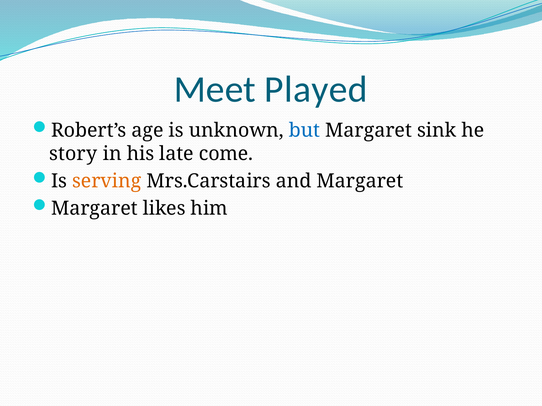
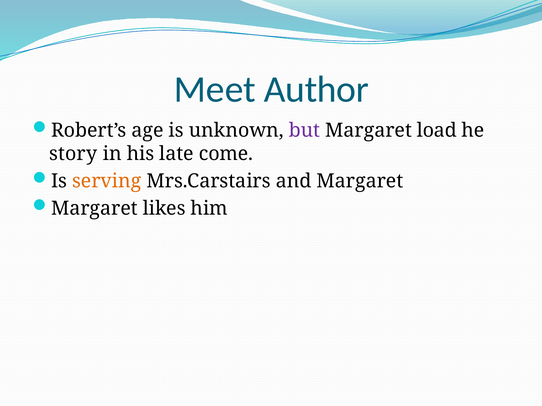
Played: Played -> Author
but colour: blue -> purple
sink: sink -> load
